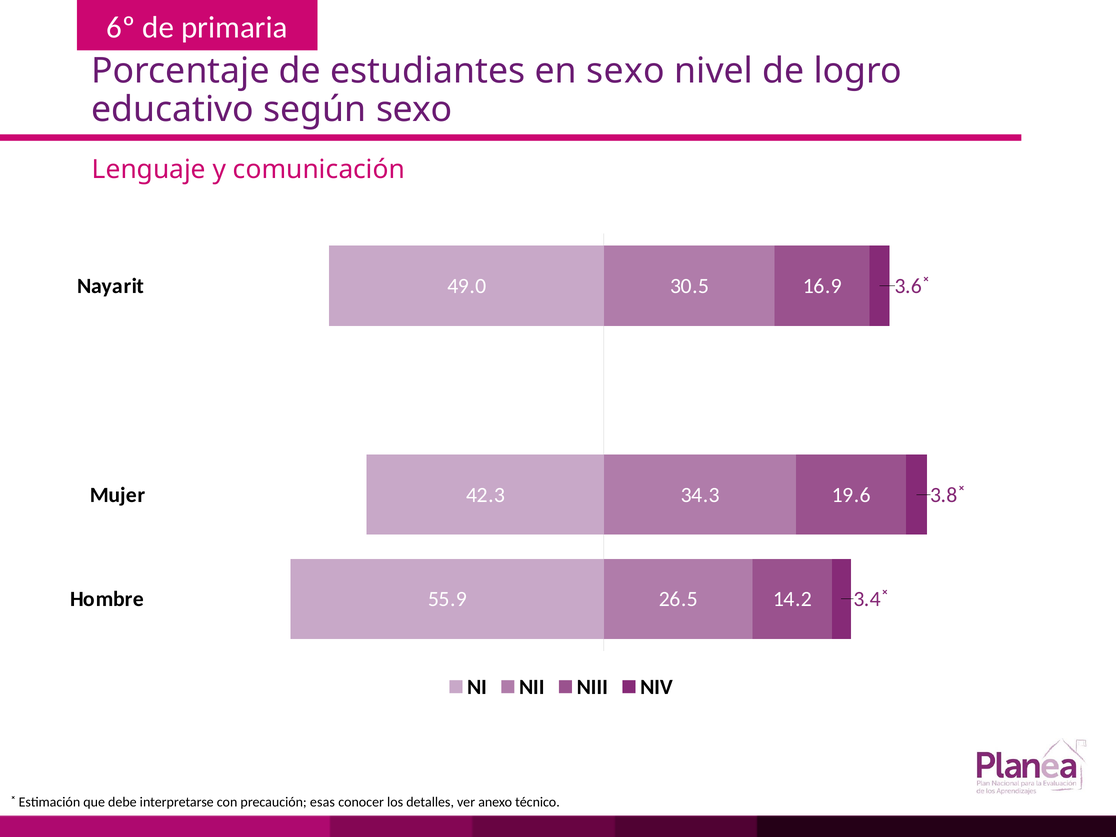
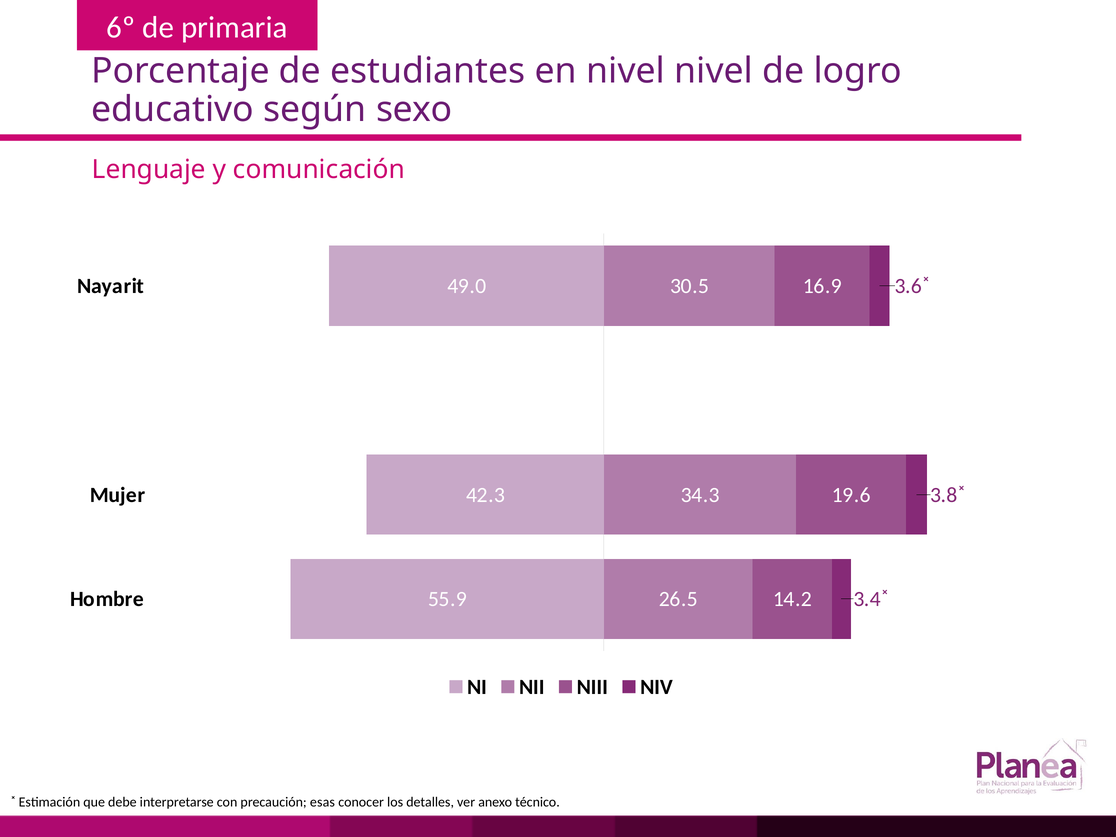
en sexo: sexo -> nivel
